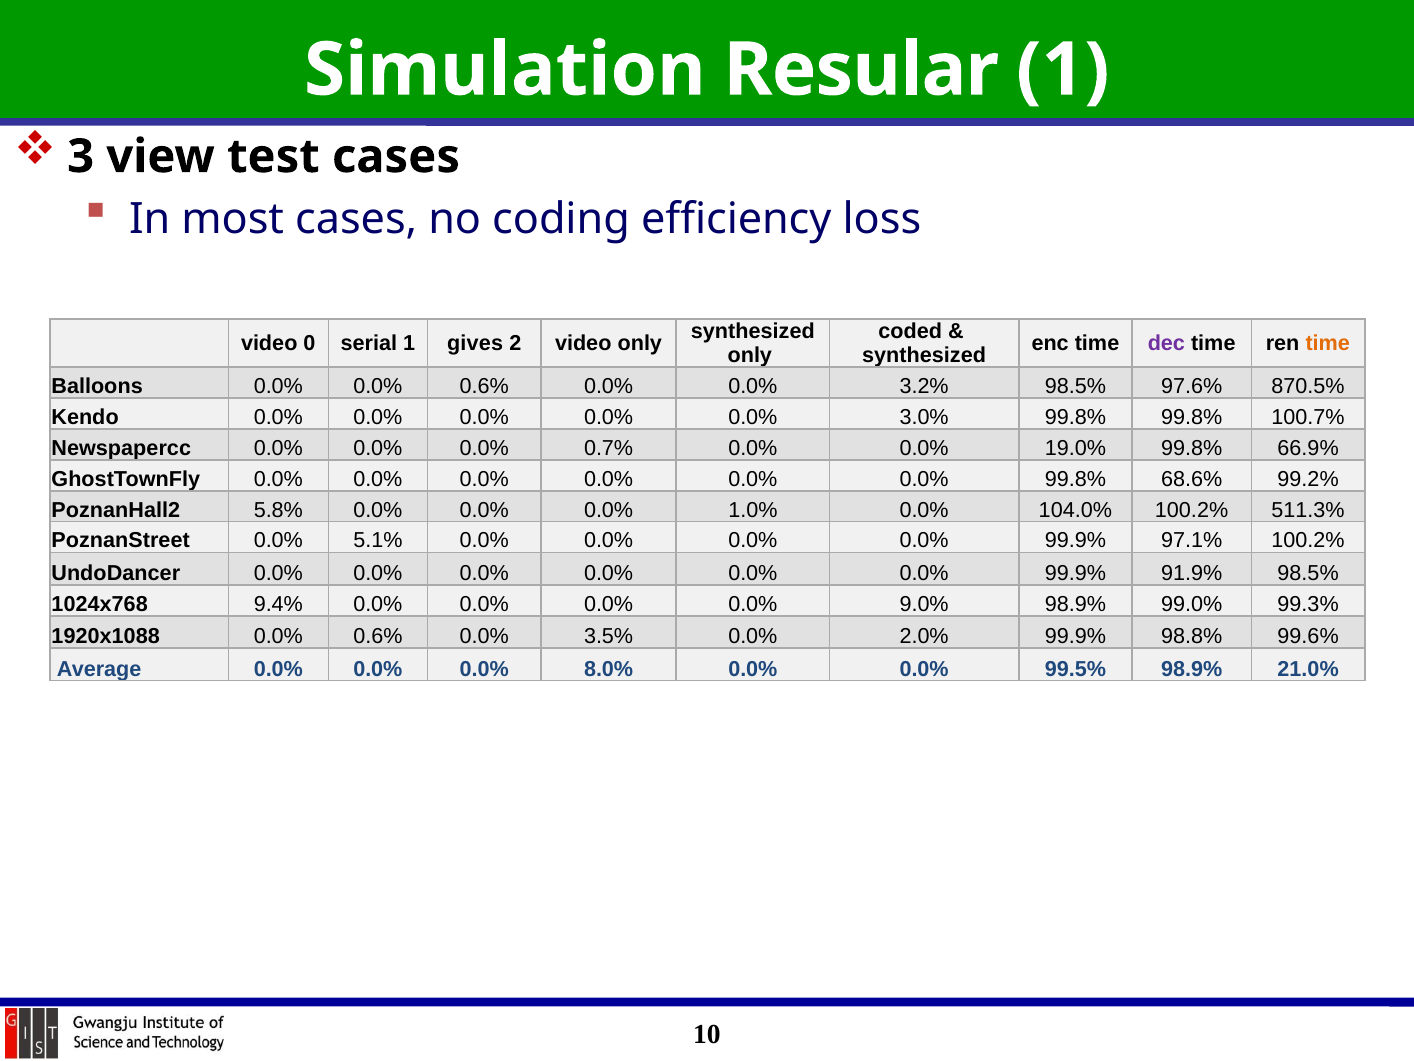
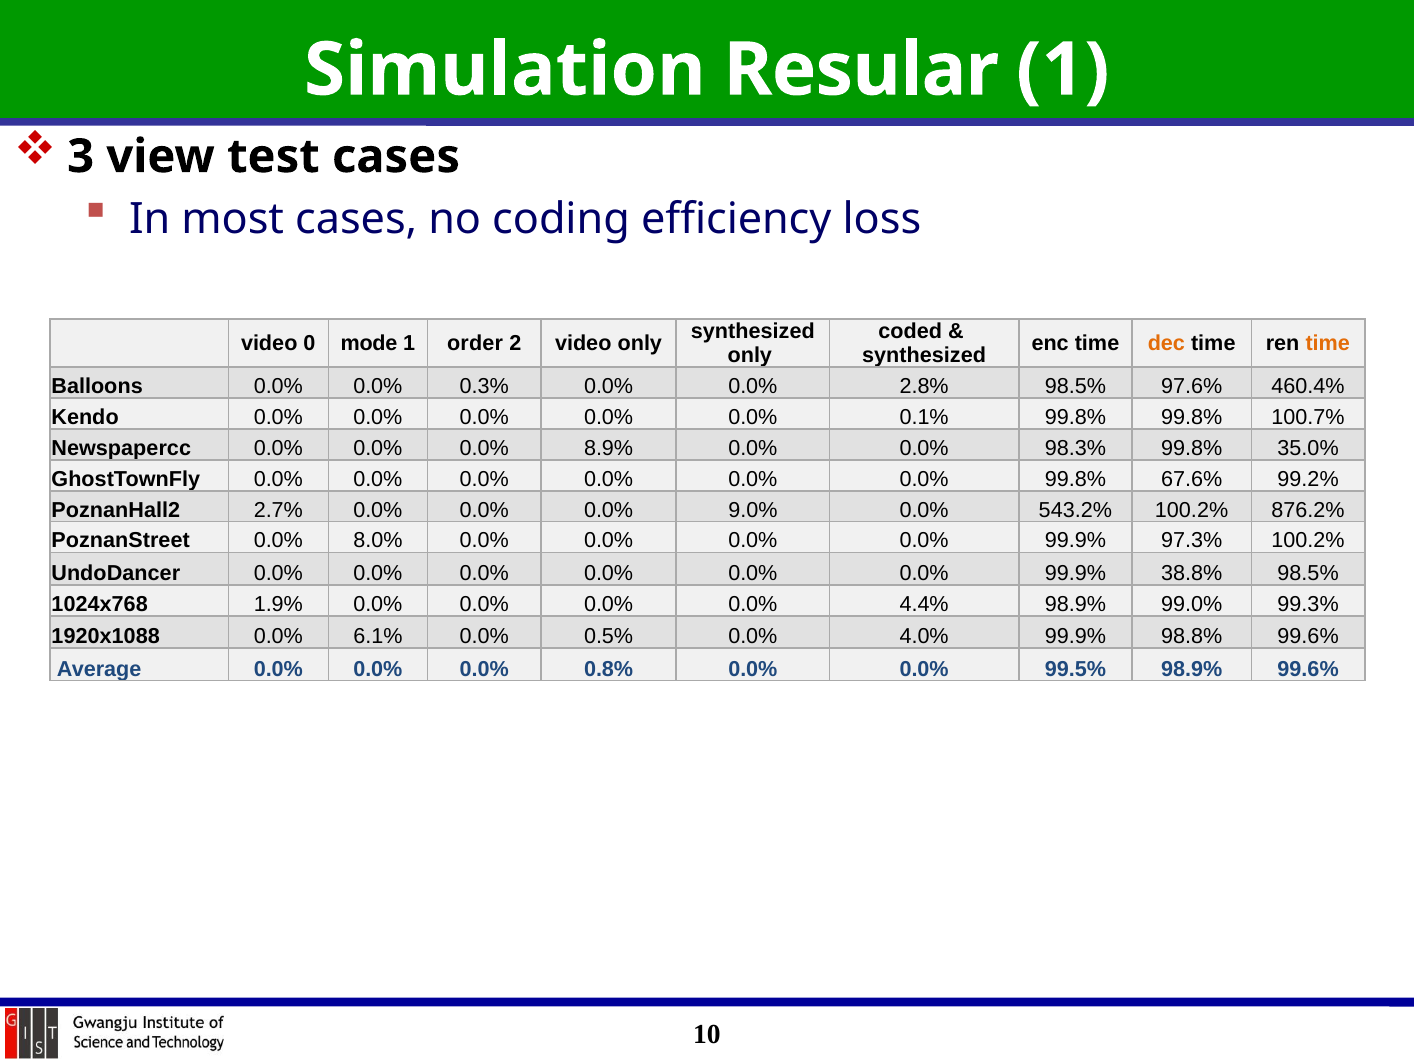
serial: serial -> mode
gives: gives -> order
dec colour: purple -> orange
0.0% 0.0% 0.6%: 0.6% -> 0.3%
3.2%: 3.2% -> 2.8%
870.5%: 870.5% -> 460.4%
3.0%: 3.0% -> 0.1%
0.7%: 0.7% -> 8.9%
19.0%: 19.0% -> 98.3%
66.9%: 66.9% -> 35.0%
68.6%: 68.6% -> 67.6%
5.8%: 5.8% -> 2.7%
1.0%: 1.0% -> 9.0%
104.0%: 104.0% -> 543.2%
511.3%: 511.3% -> 876.2%
5.1%: 5.1% -> 8.0%
97.1%: 97.1% -> 97.3%
91.9%: 91.9% -> 38.8%
9.4%: 9.4% -> 1.9%
9.0%: 9.0% -> 4.4%
1920x1088 0.0% 0.6%: 0.6% -> 6.1%
3.5%: 3.5% -> 0.5%
2.0%: 2.0% -> 4.0%
8.0%: 8.0% -> 0.8%
98.9% 21.0%: 21.0% -> 99.6%
